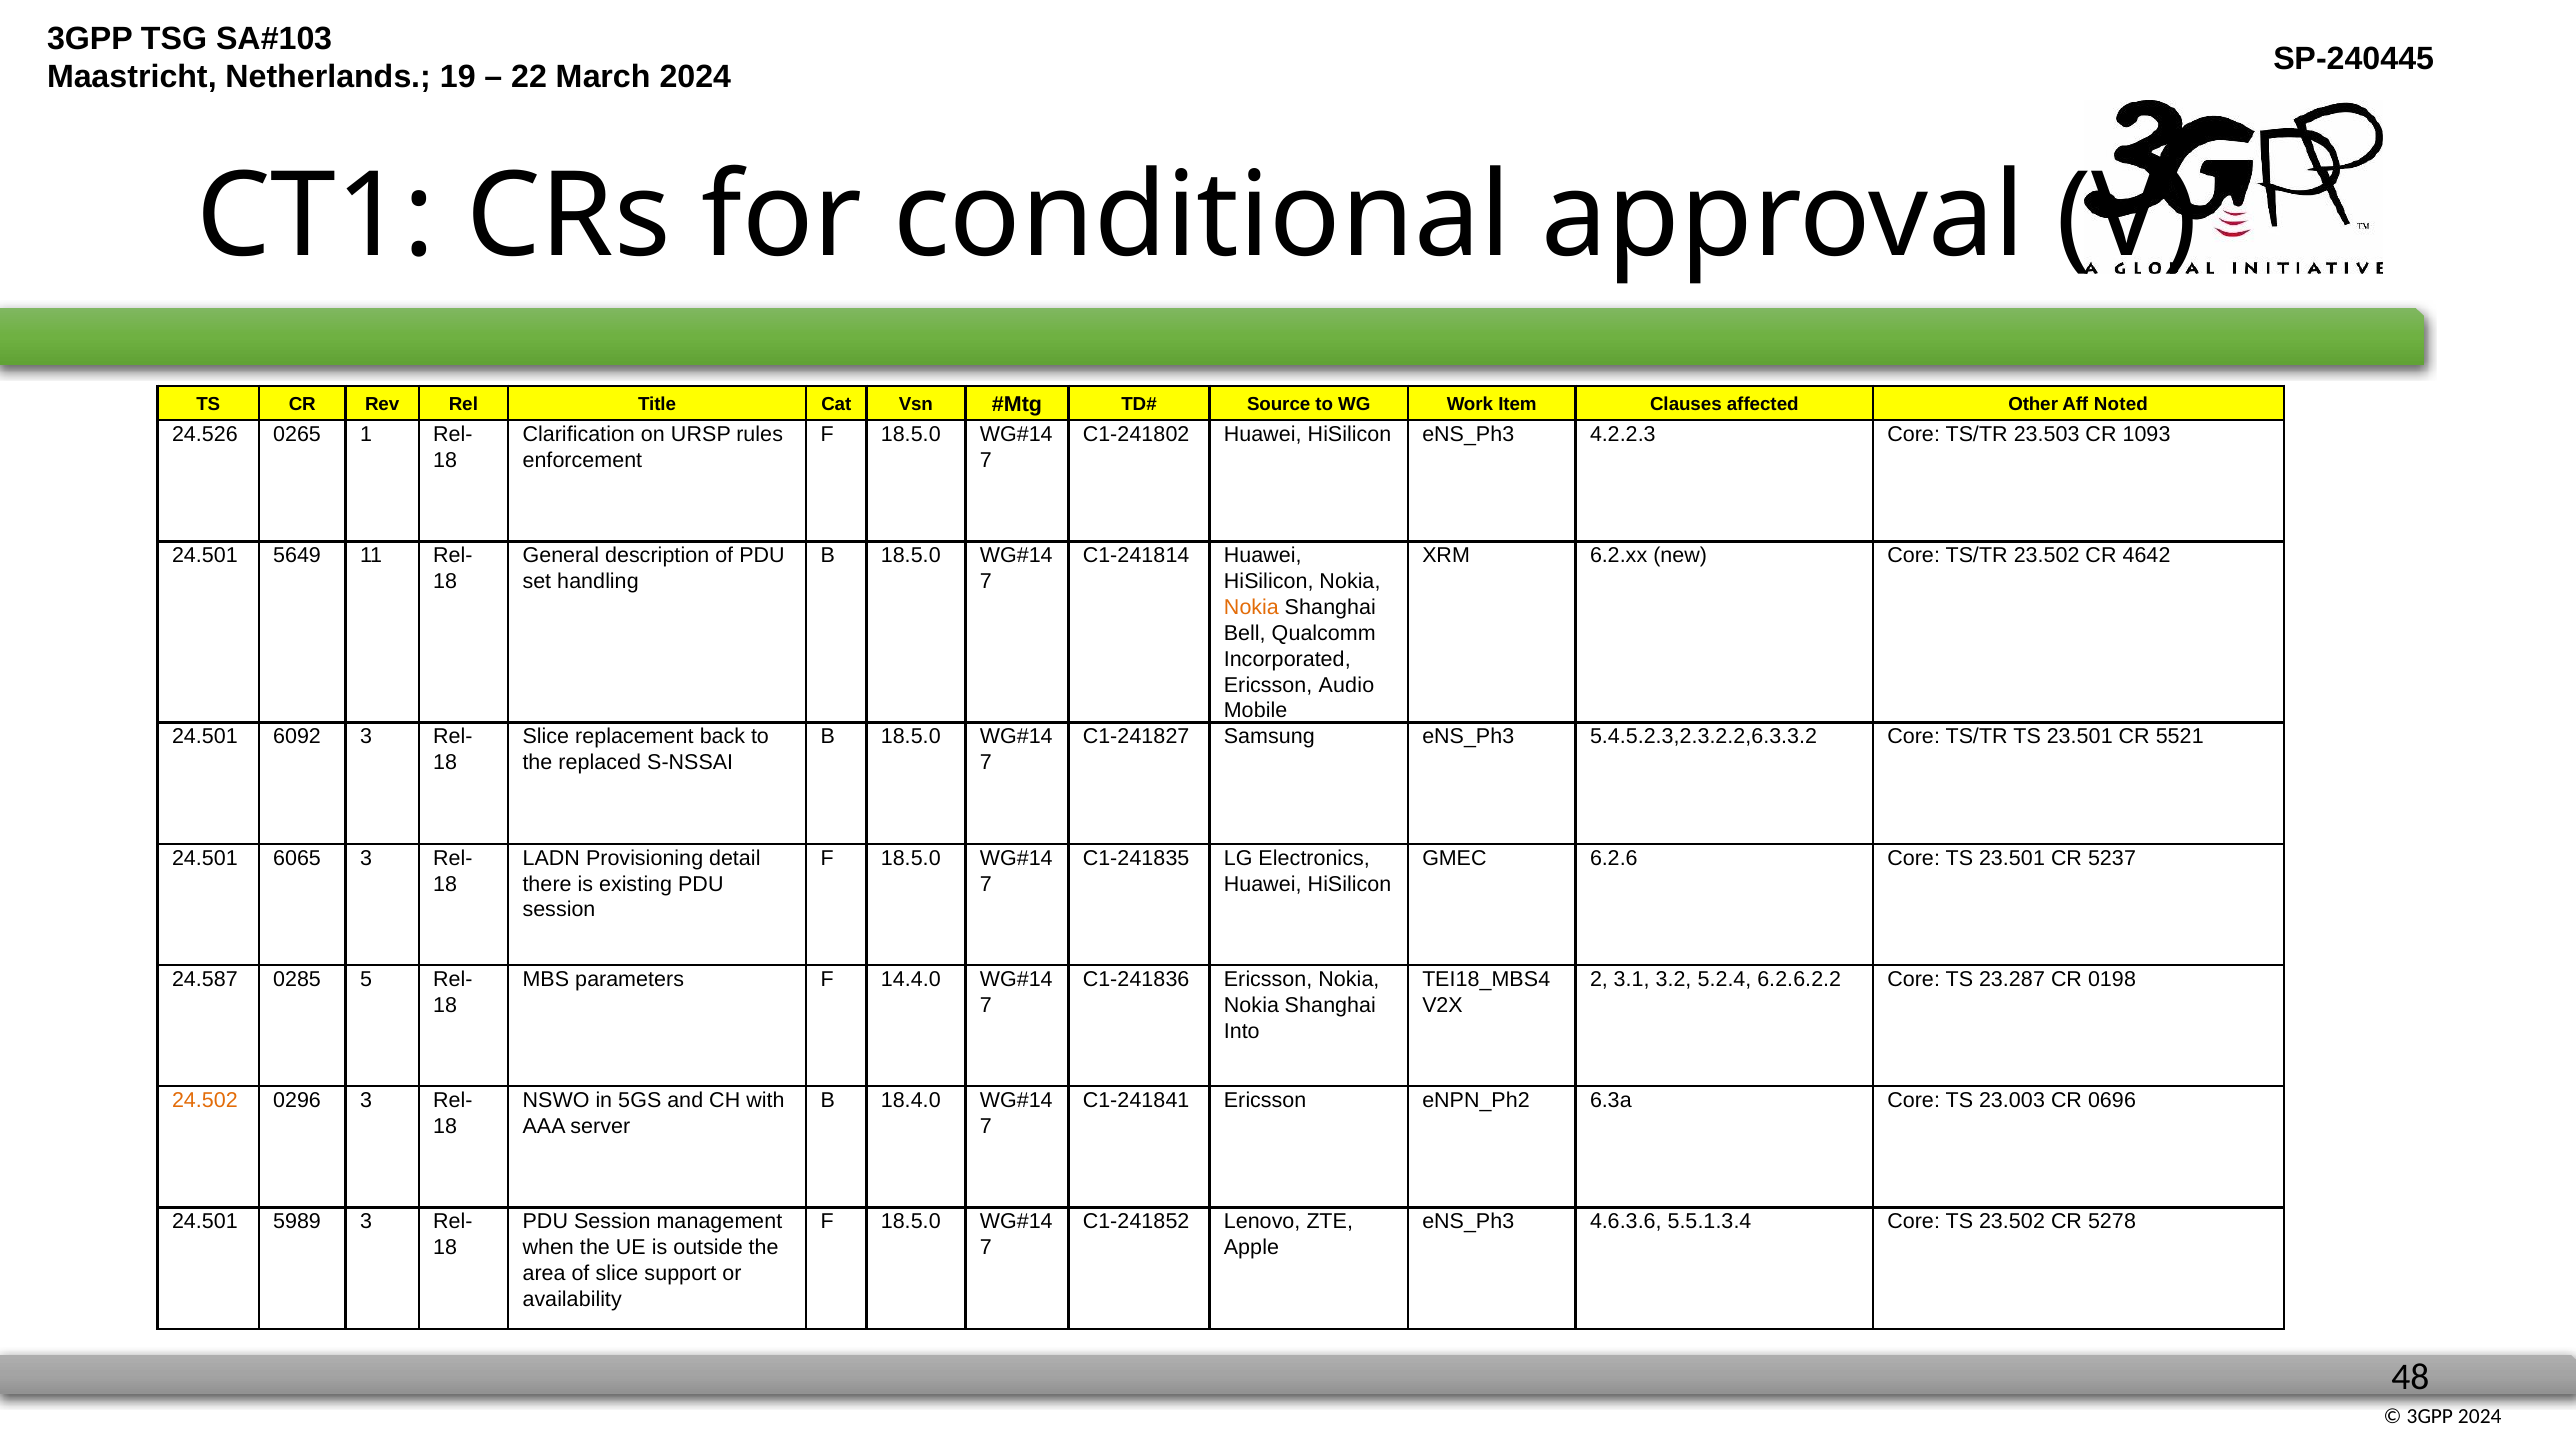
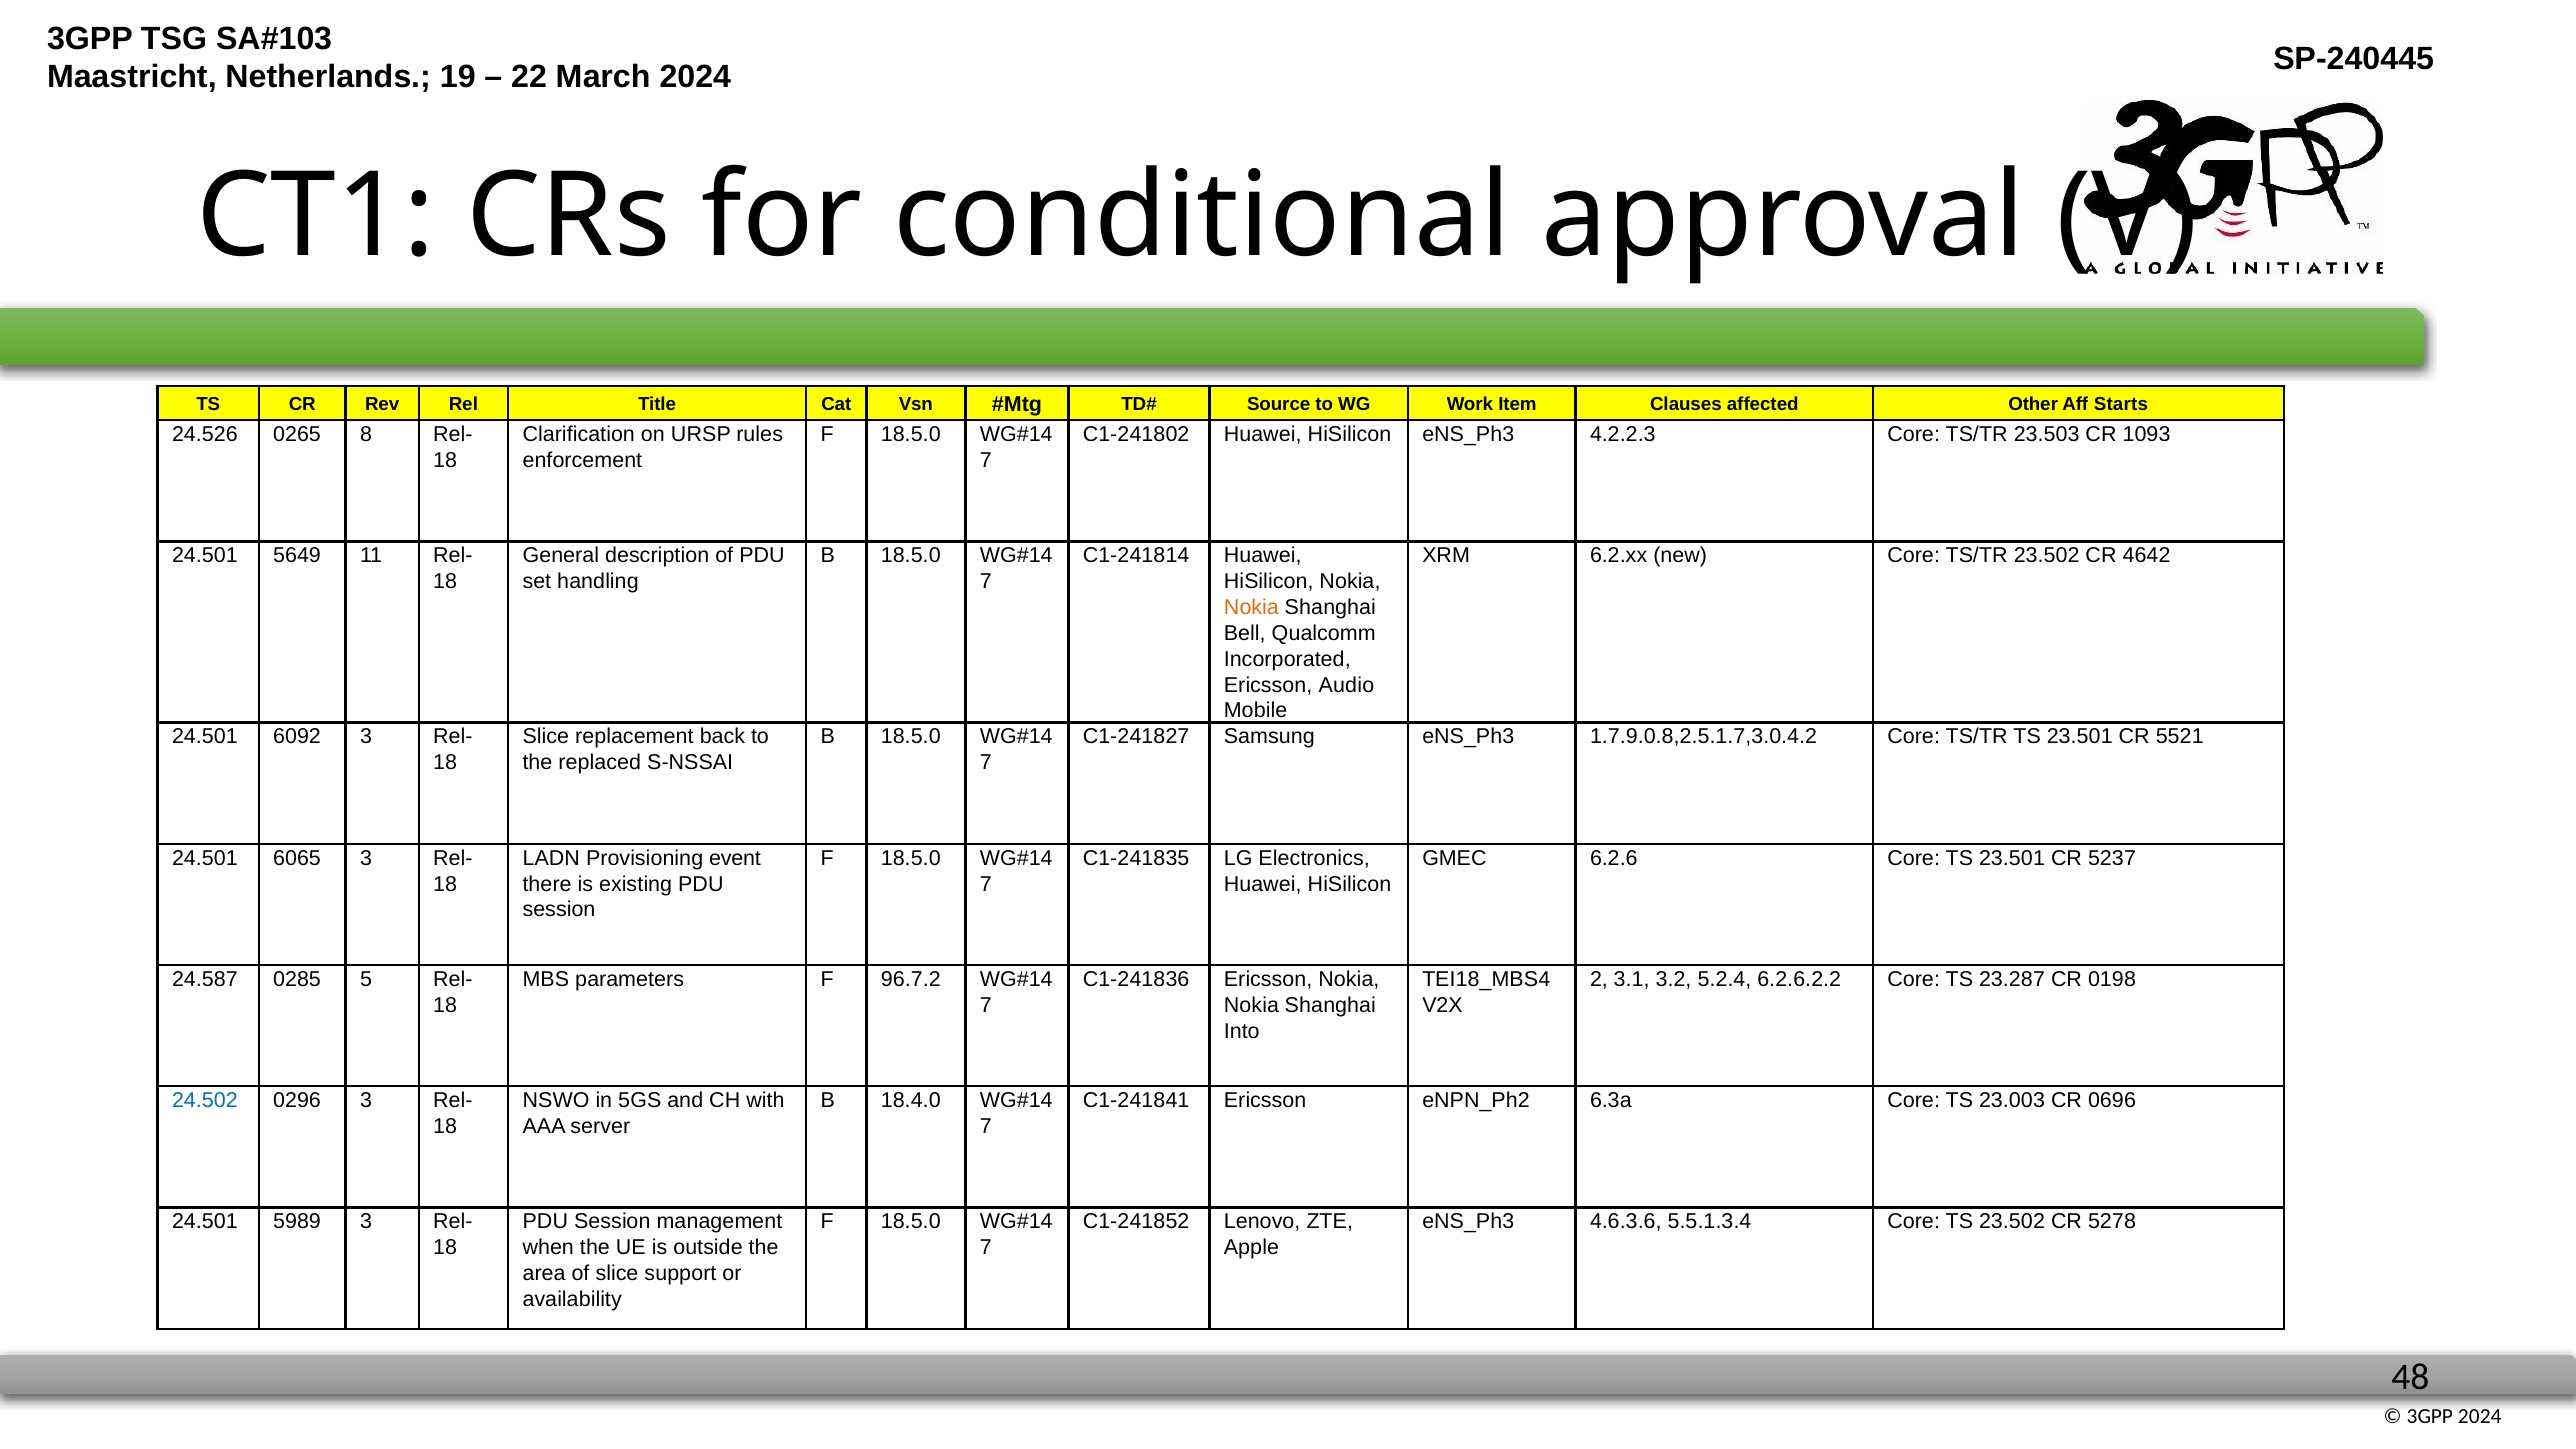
Noted: Noted -> Starts
1: 1 -> 8
5.4.5.2.3,2.3.2.2,6.3.3.2: 5.4.5.2.3,2.3.2.2,6.3.3.2 -> 1.7.9.0.8,2.5.1.7,3.0.4.2
detail: detail -> event
14.4.0: 14.4.0 -> 96.7.2
24.502 colour: orange -> blue
